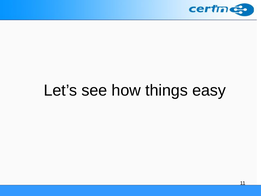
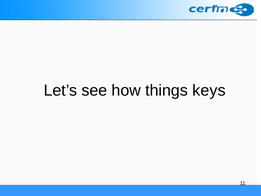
easy: easy -> keys
